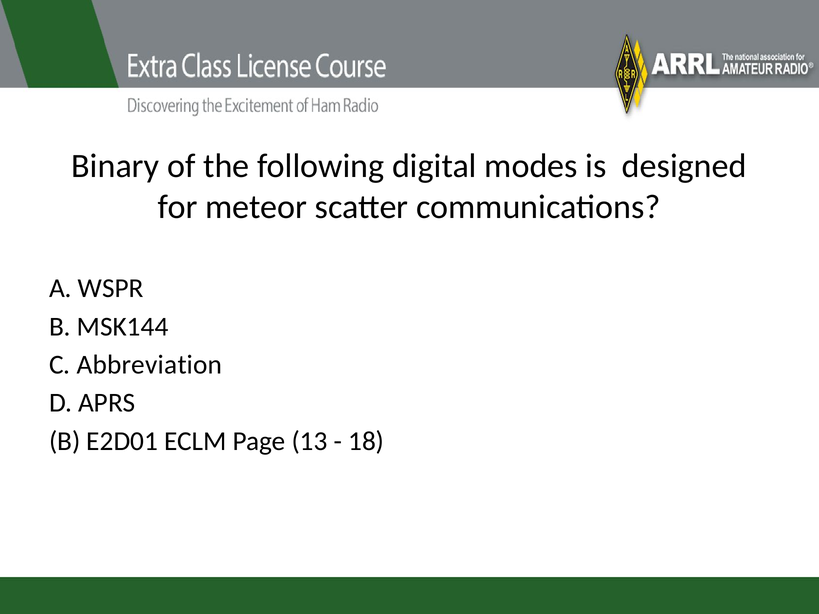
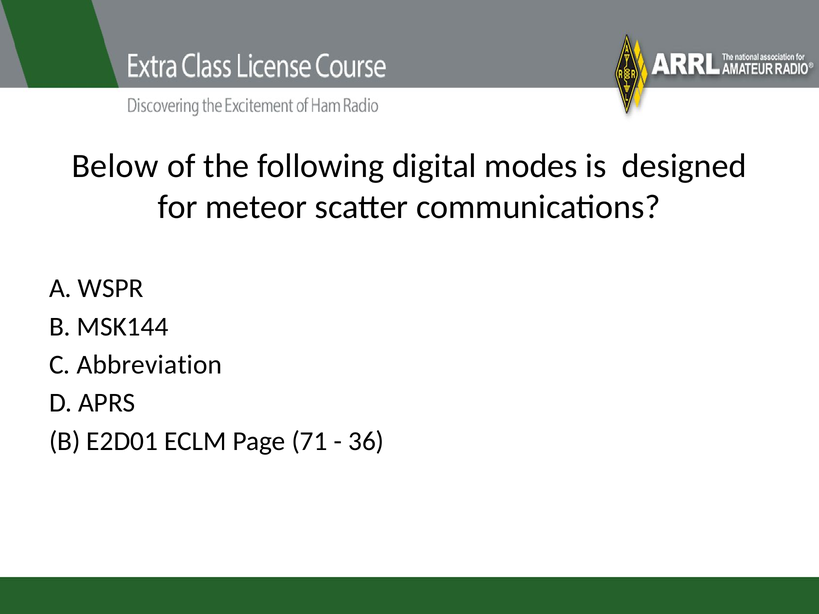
Binary: Binary -> Below
13: 13 -> 71
18: 18 -> 36
